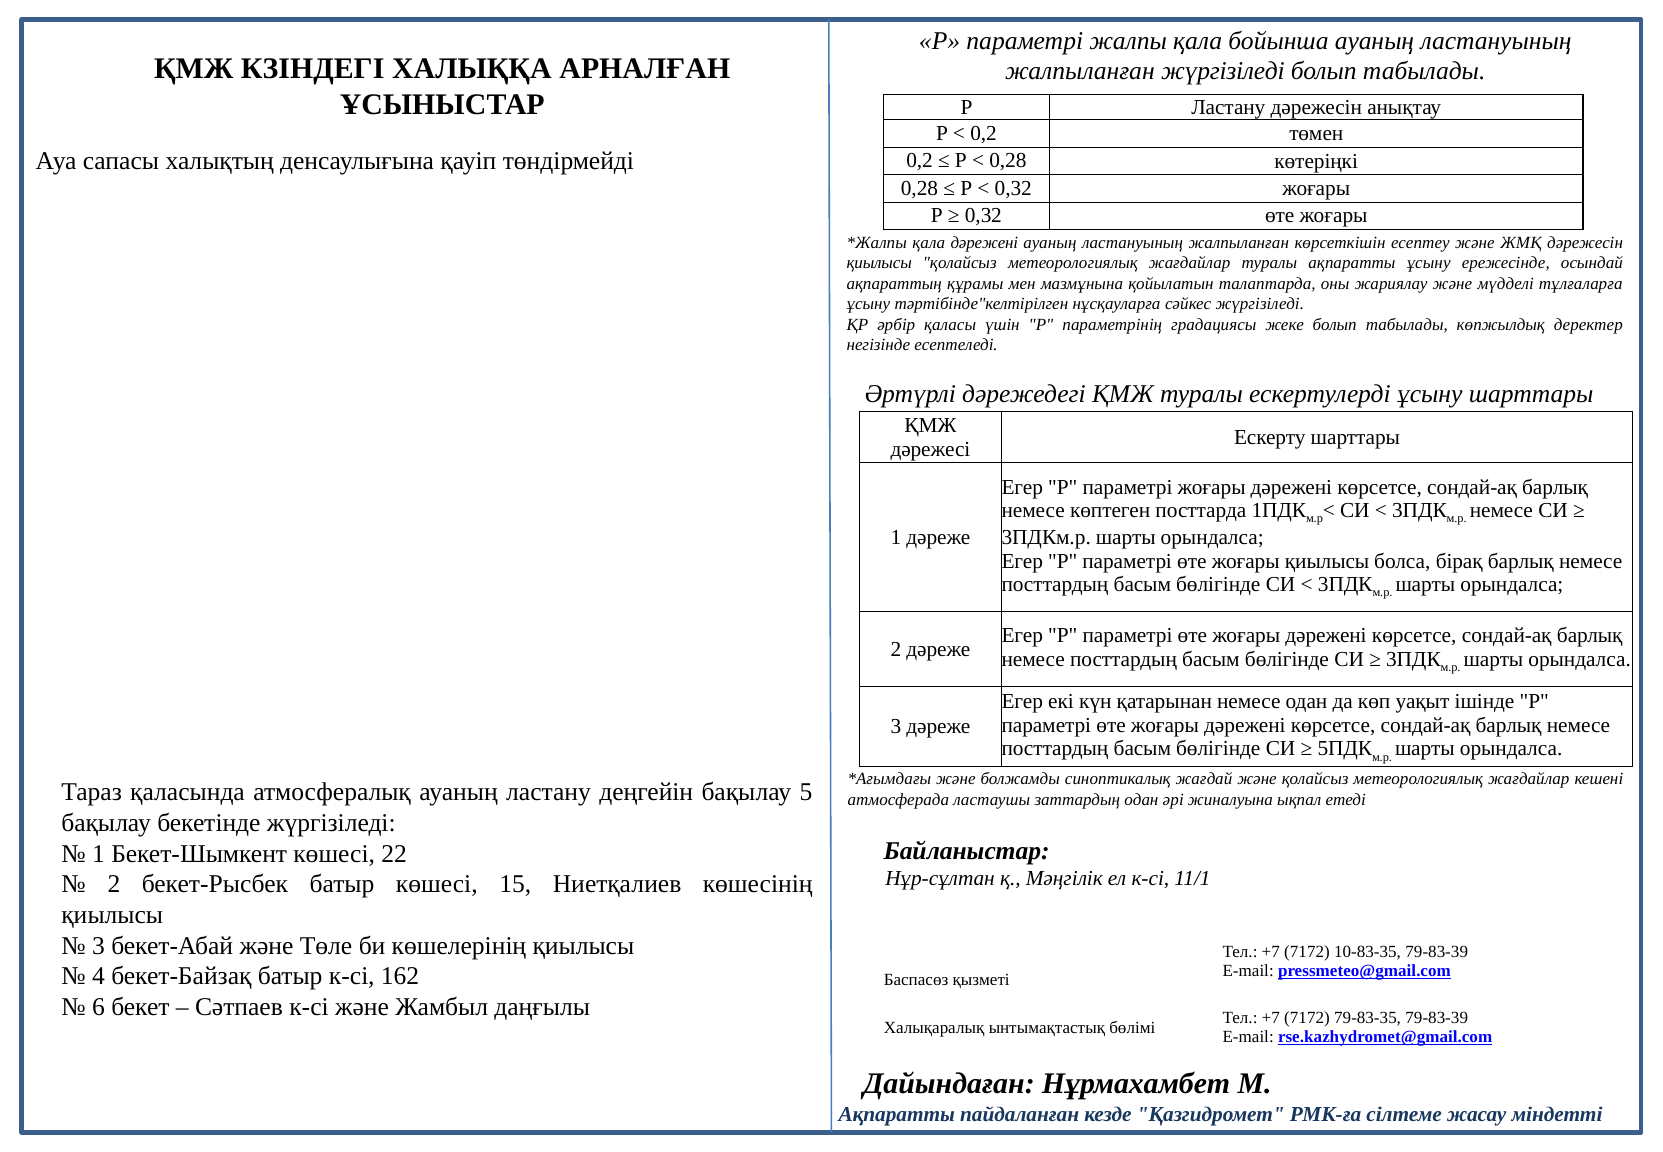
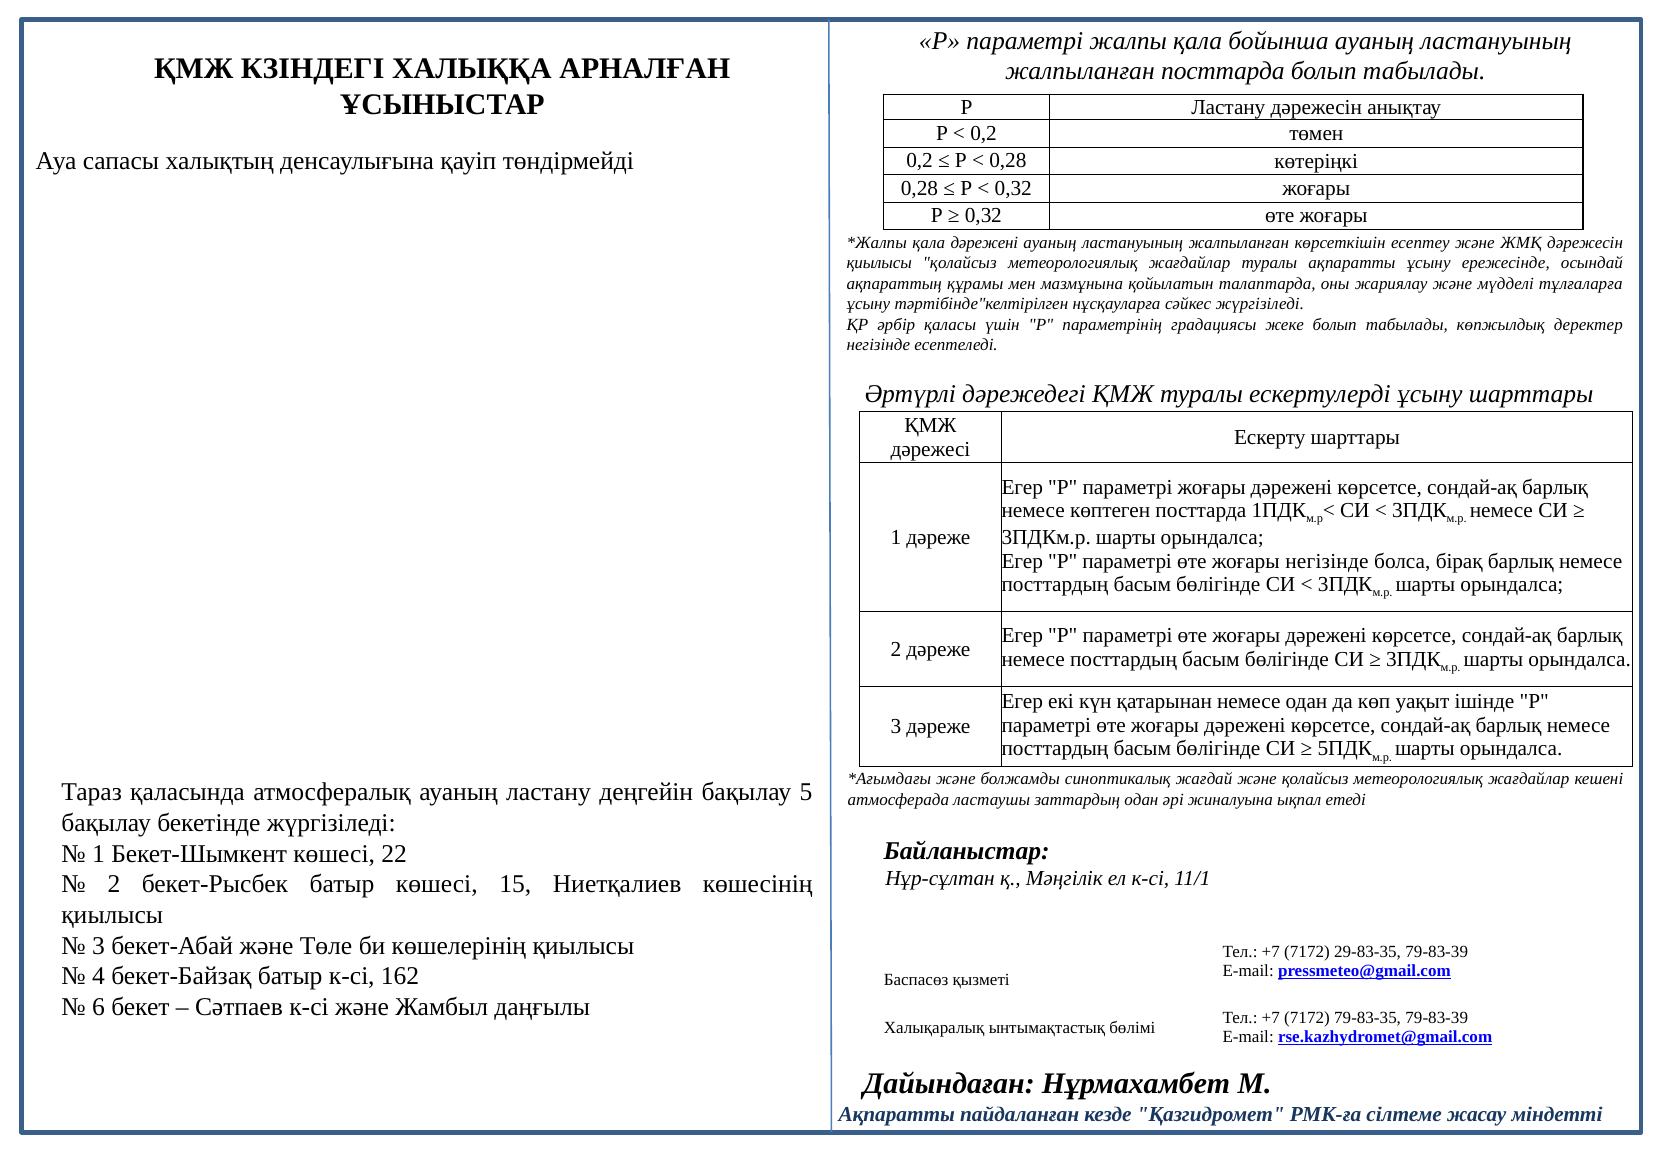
жалпыланған жүргізіледі: жүргізіледі -> посттарда
жоғары қиылысы: қиылысы -> негізінде
10-83-35: 10-83-35 -> 29-83-35
